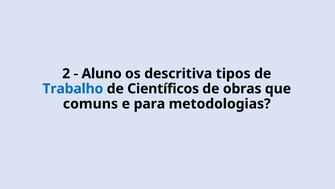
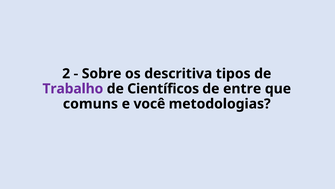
Aluno: Aluno -> Sobre
Trabalho colour: blue -> purple
obras: obras -> entre
para: para -> você
